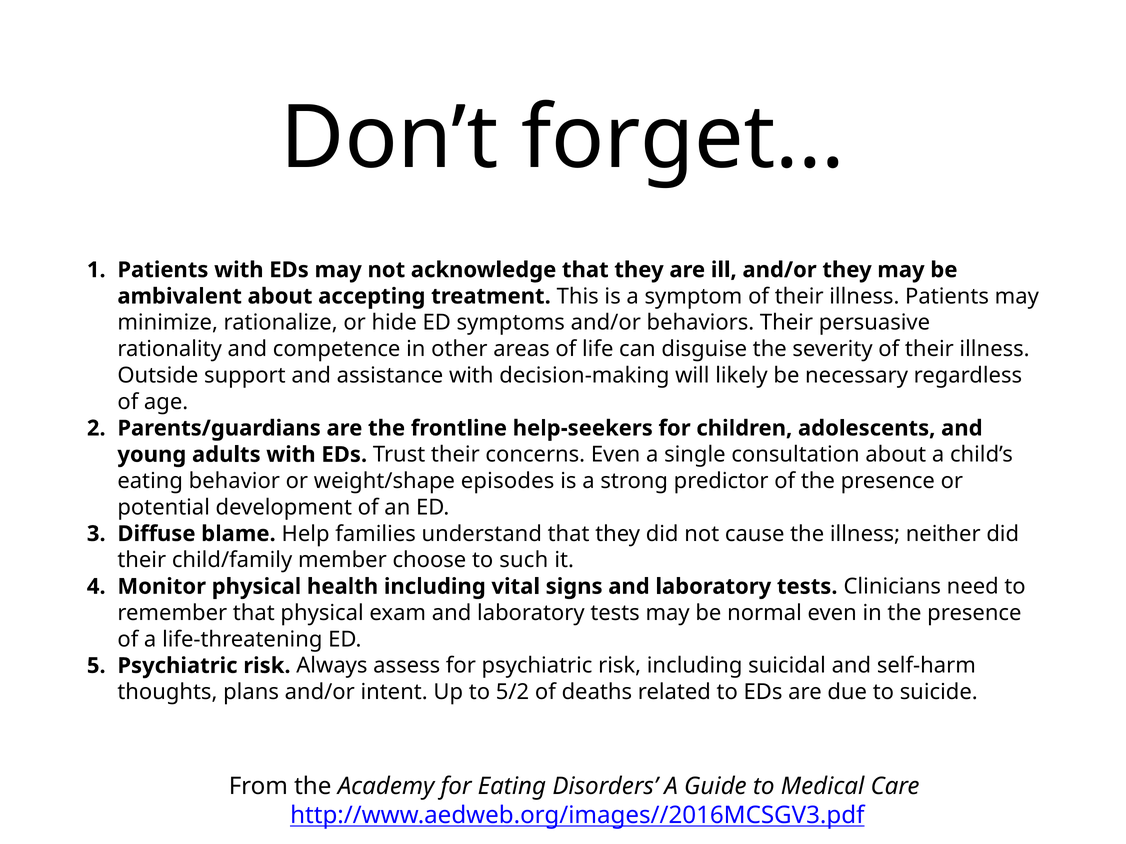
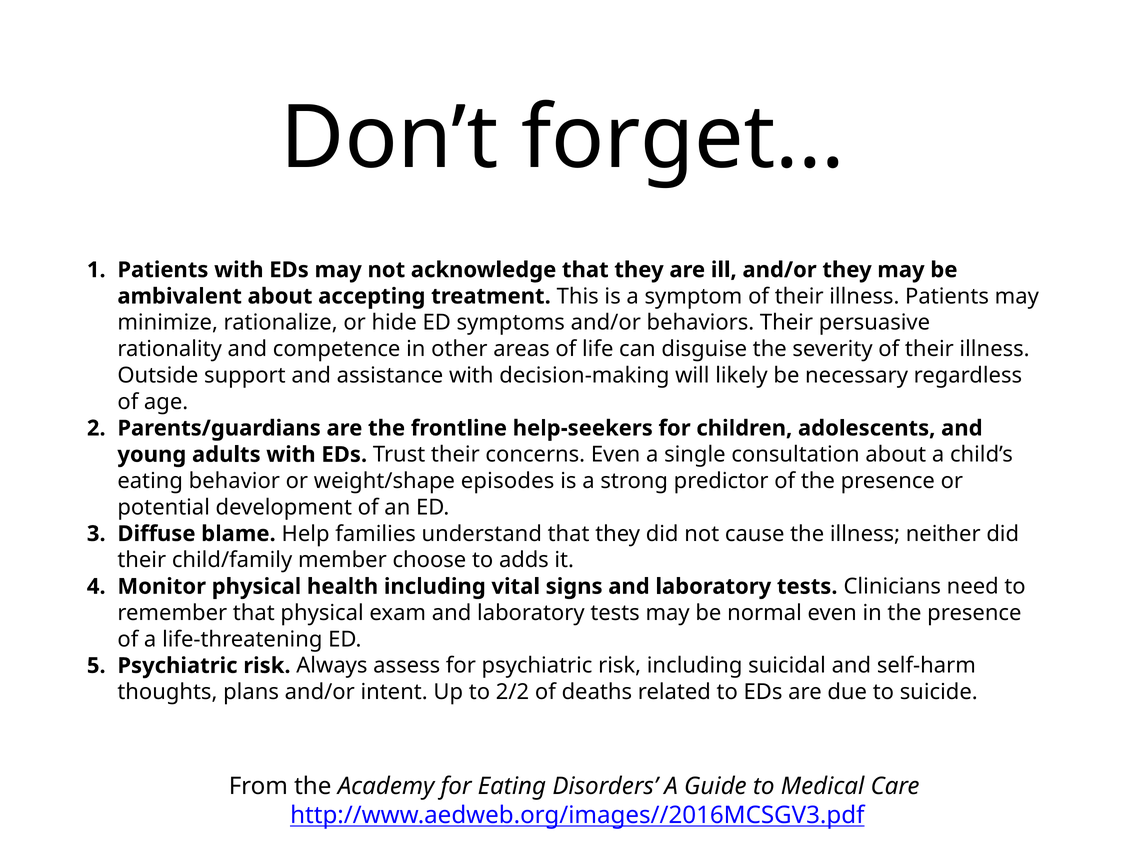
such: such -> adds
5/2: 5/2 -> 2/2
